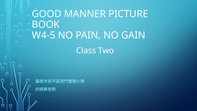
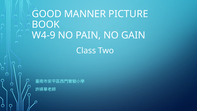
W4-5: W4-5 -> W4-9
